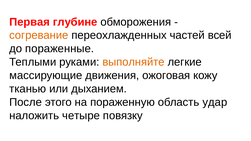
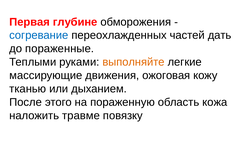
согревание colour: orange -> blue
всей: всей -> дать
удар: удар -> кожа
четыре: четыре -> травме
